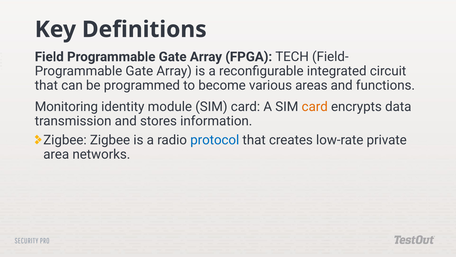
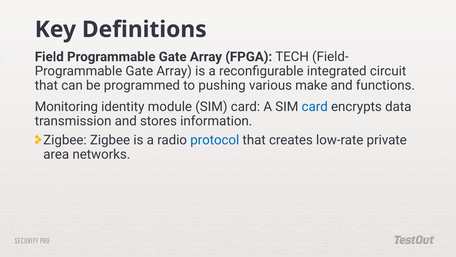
become: become -> pushing
areas: areas -> make
card at (315, 106) colour: orange -> blue
